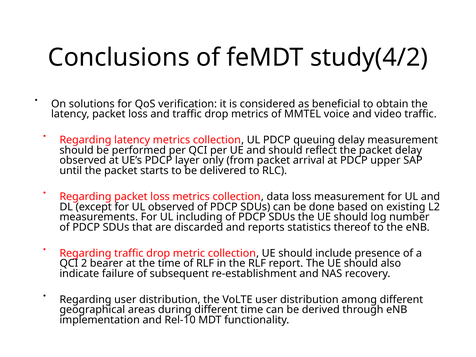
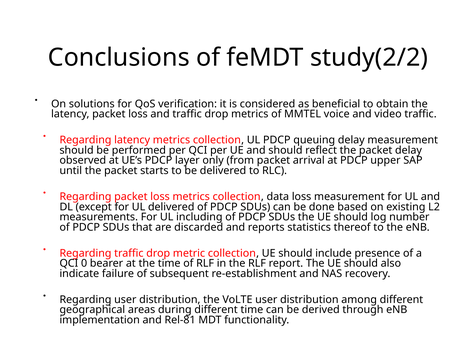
study(4/2: study(4/2 -> study(2/2
UL observed: observed -> delivered
2: 2 -> 0
Rel-10: Rel-10 -> Rel-81
